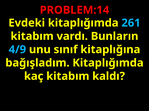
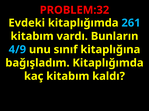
PROBLEM:14: PROBLEM:14 -> PROBLEM:32
